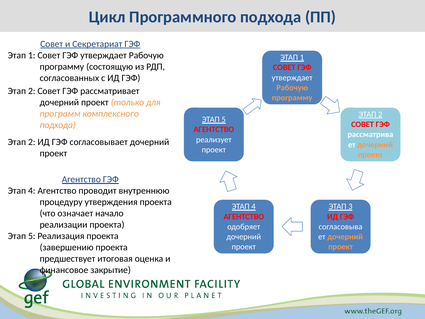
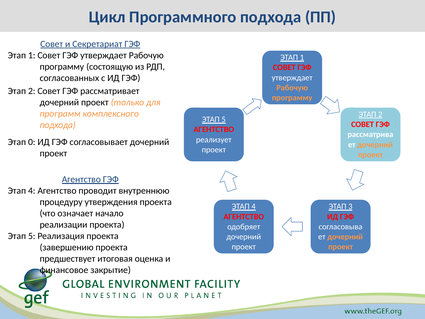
2 at (32, 142): 2 -> 0
